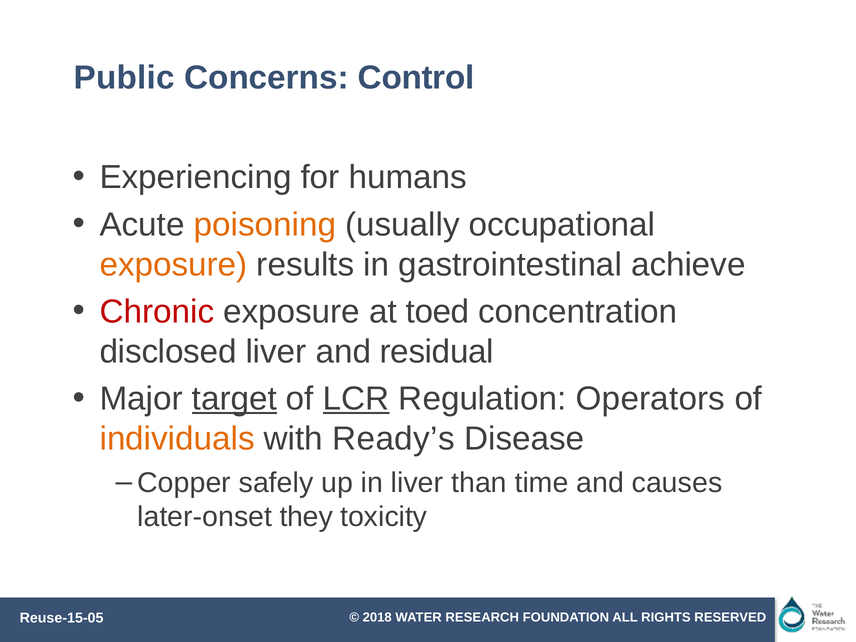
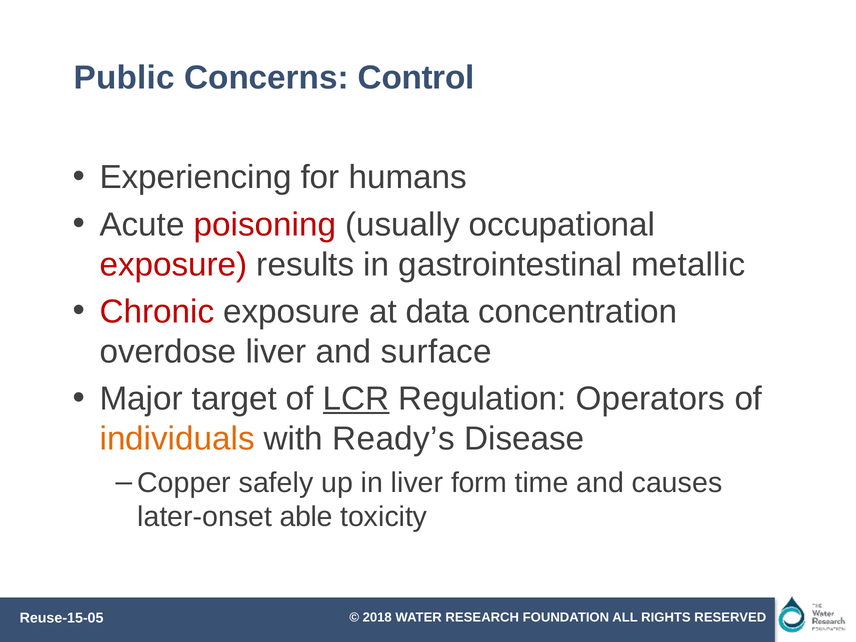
poisoning colour: orange -> red
exposure at (174, 265) colour: orange -> red
achieve: achieve -> metallic
toed: toed -> data
disclosed: disclosed -> overdose
residual: residual -> surface
target underline: present -> none
than: than -> form
they: they -> able
